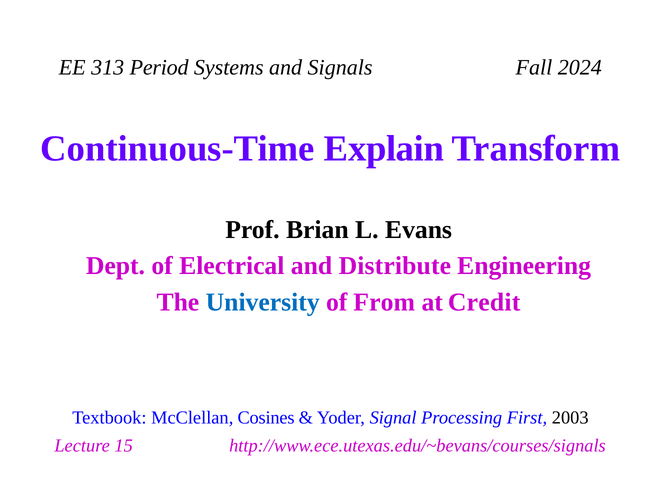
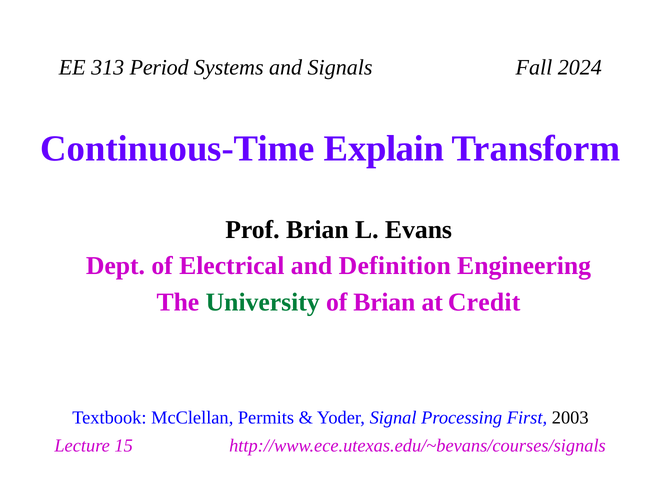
Distribute: Distribute -> Definition
University colour: blue -> green
of From: From -> Brian
Cosines: Cosines -> Permits
